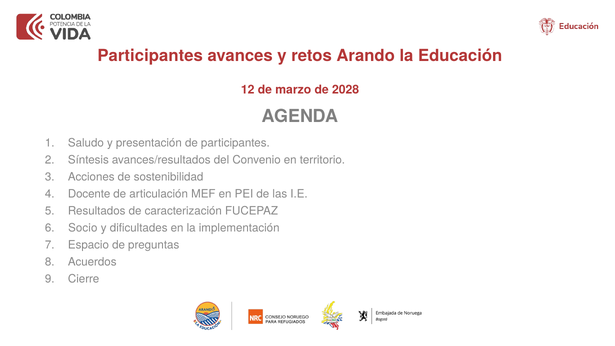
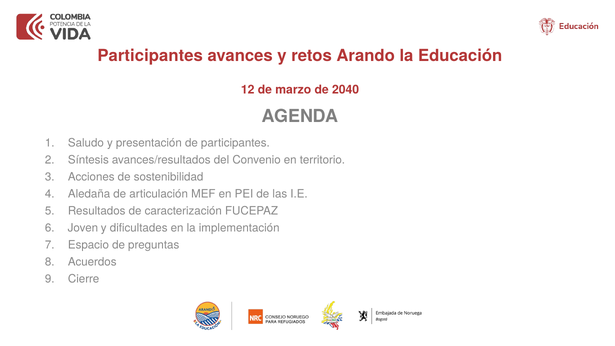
2028: 2028 -> 2040
Docente: Docente -> Aledaña
Socio: Socio -> Joven
